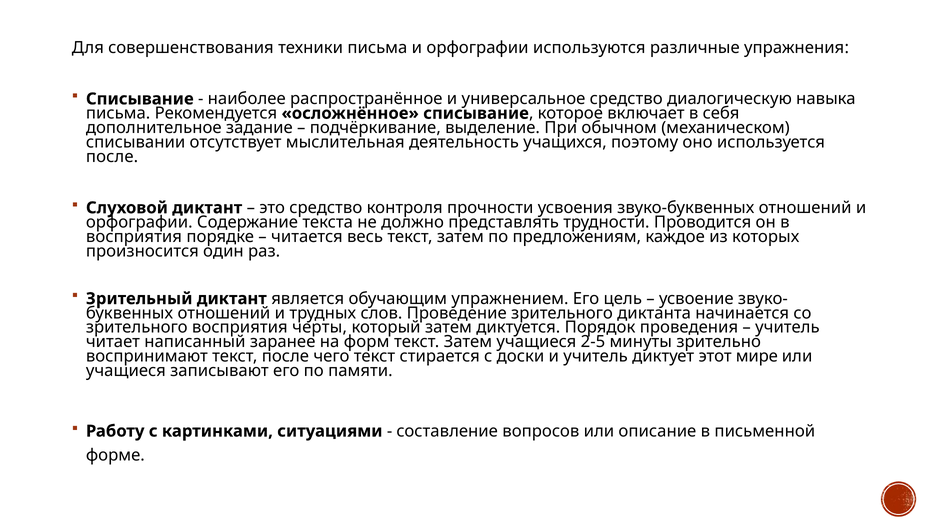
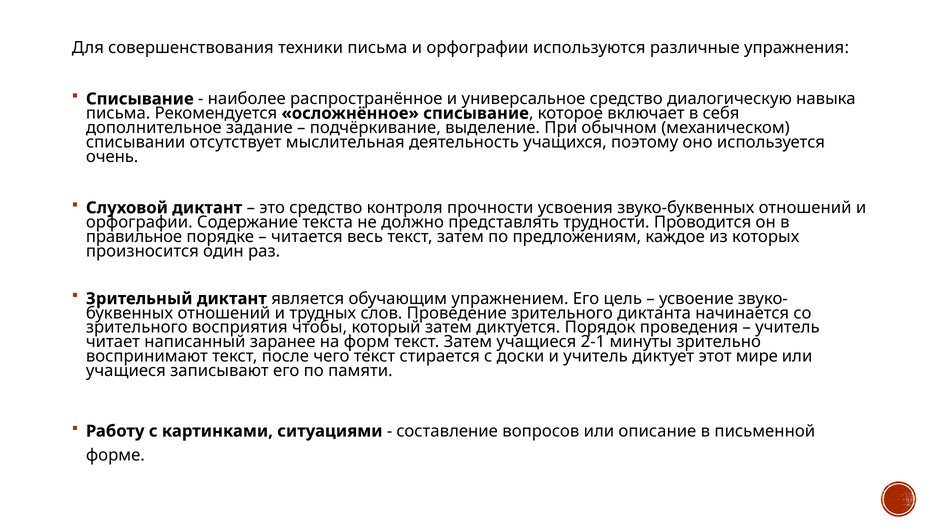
после at (112, 157): после -> очень
восприятия at (134, 237): восприятия -> правильное
черты: черты -> чтобы
2-5: 2-5 -> 2-1
